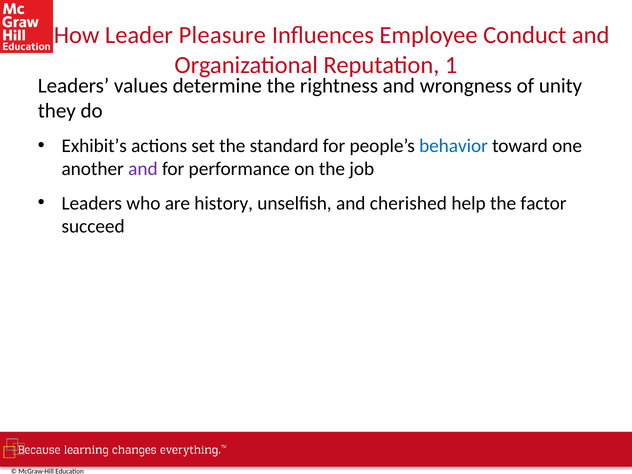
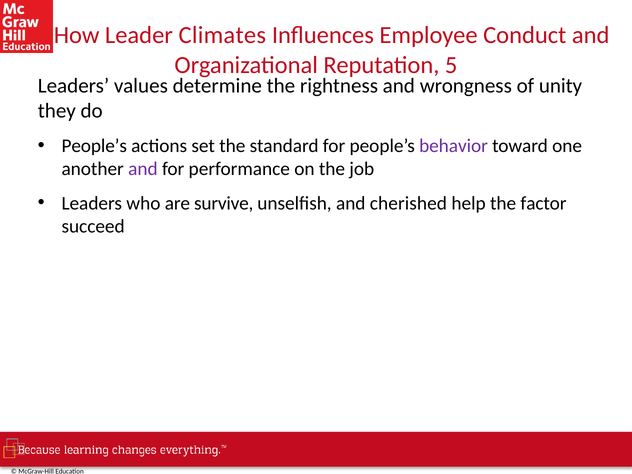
Pleasure: Pleasure -> Climates
1: 1 -> 5
Exhibit’s at (94, 146): Exhibit’s -> People’s
behavior colour: blue -> purple
history: history -> survive
